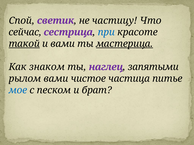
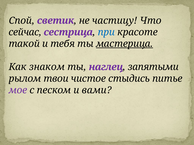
такой underline: present -> none
и вами: вами -> тебя
рылом вами: вами -> твои
частица: частица -> стыдись
мое colour: blue -> purple
брат: брат -> вами
